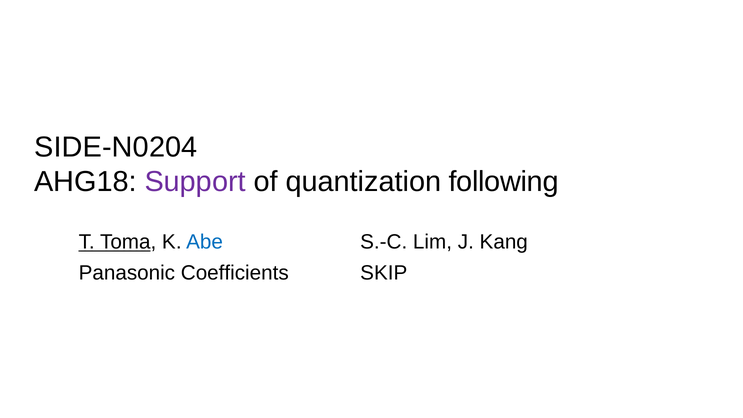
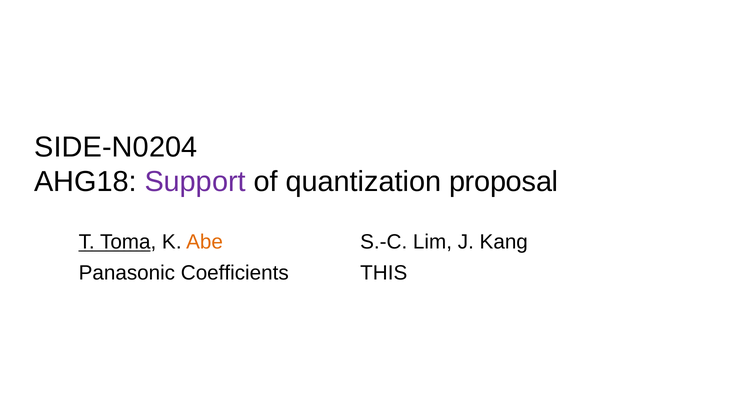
following: following -> proposal
Abe colour: blue -> orange
SKIP: SKIP -> THIS
